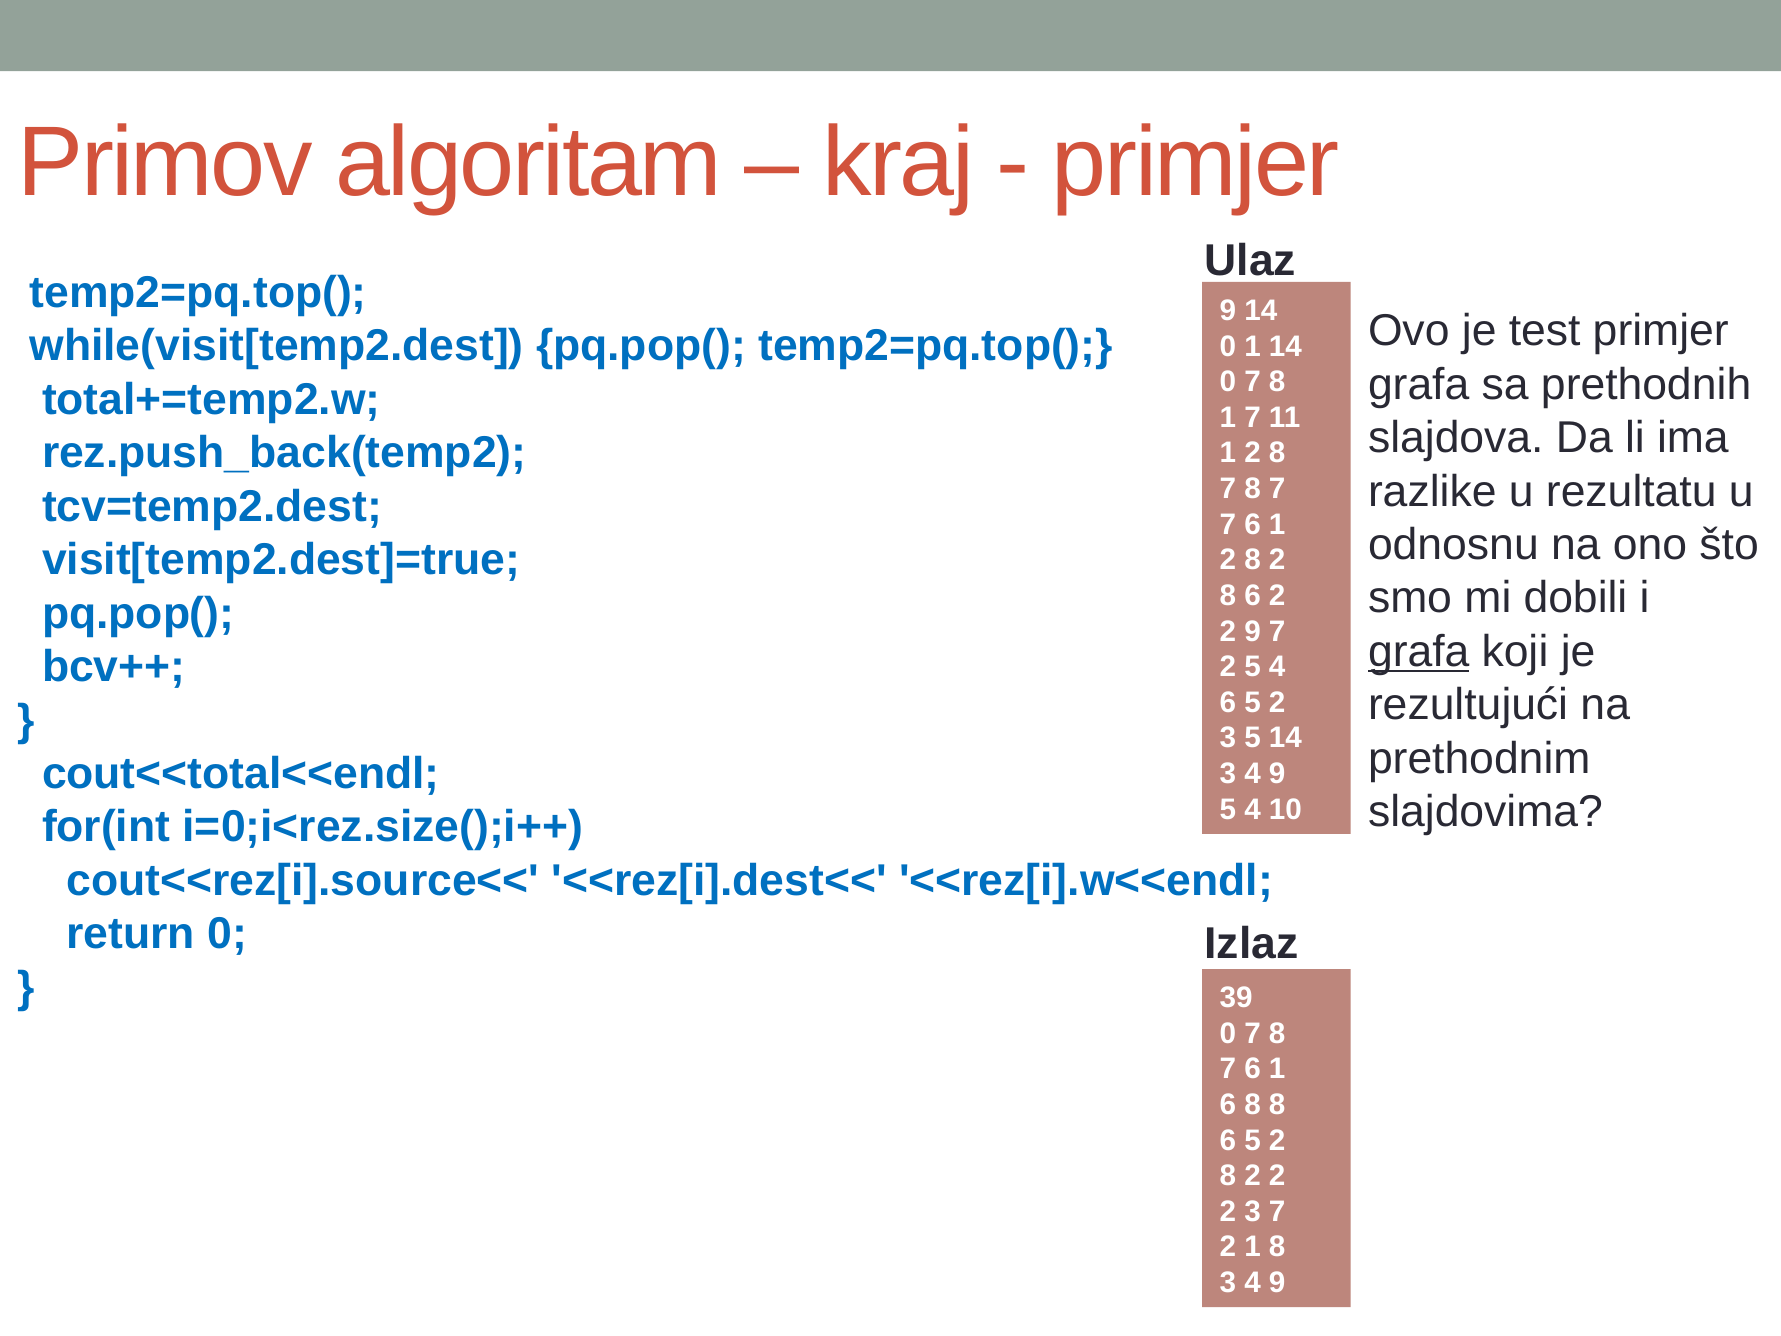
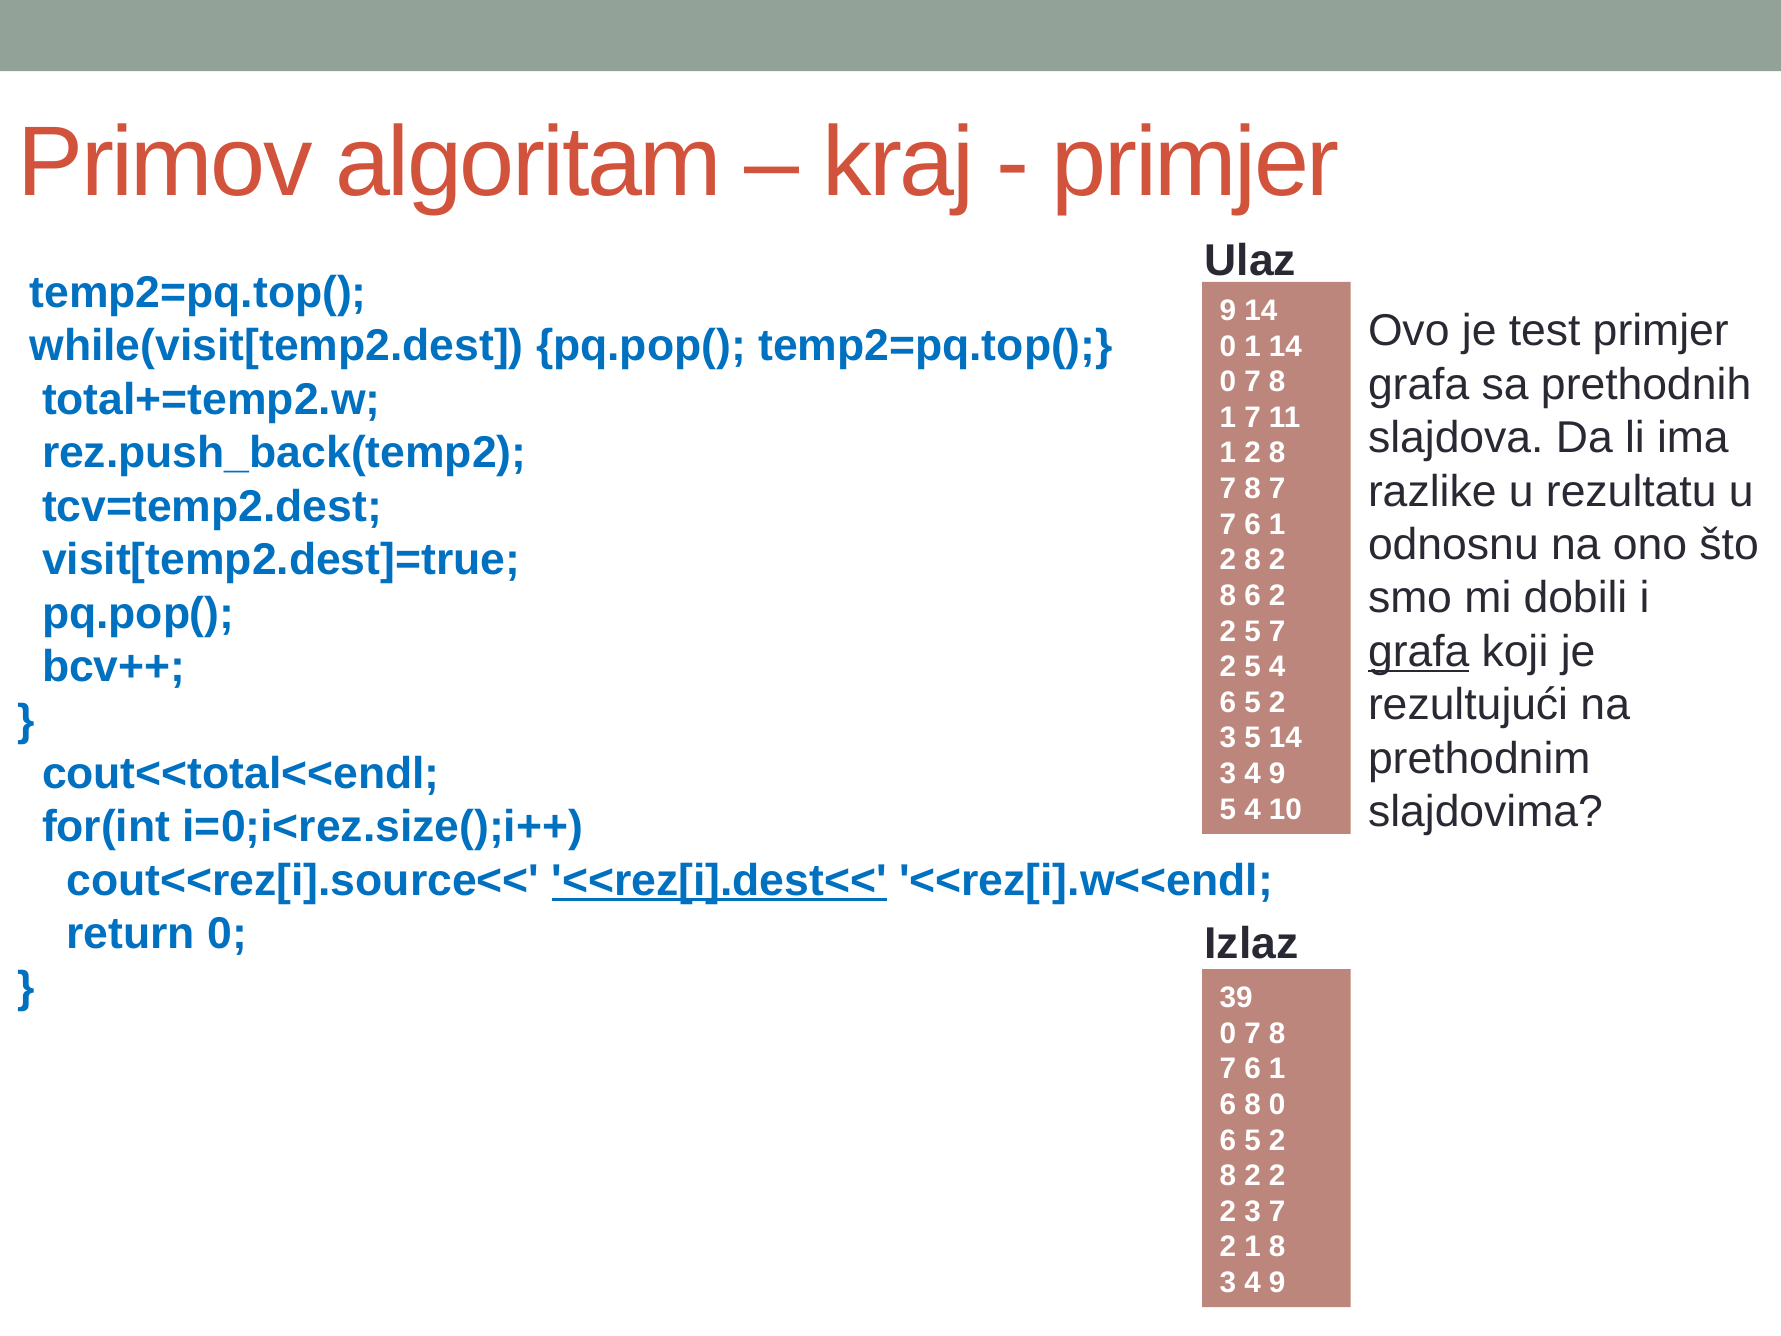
9 at (1253, 631): 9 -> 5
<<rez[i].dest<< underline: none -> present
8 8: 8 -> 0
